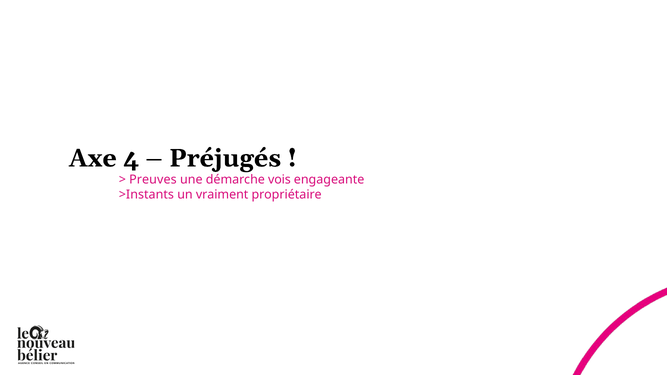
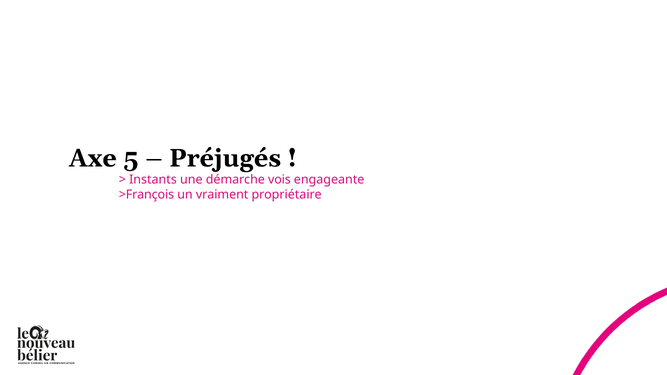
4: 4 -> 5
Preuves: Preuves -> Instants
>Instants: >Instants -> >François
